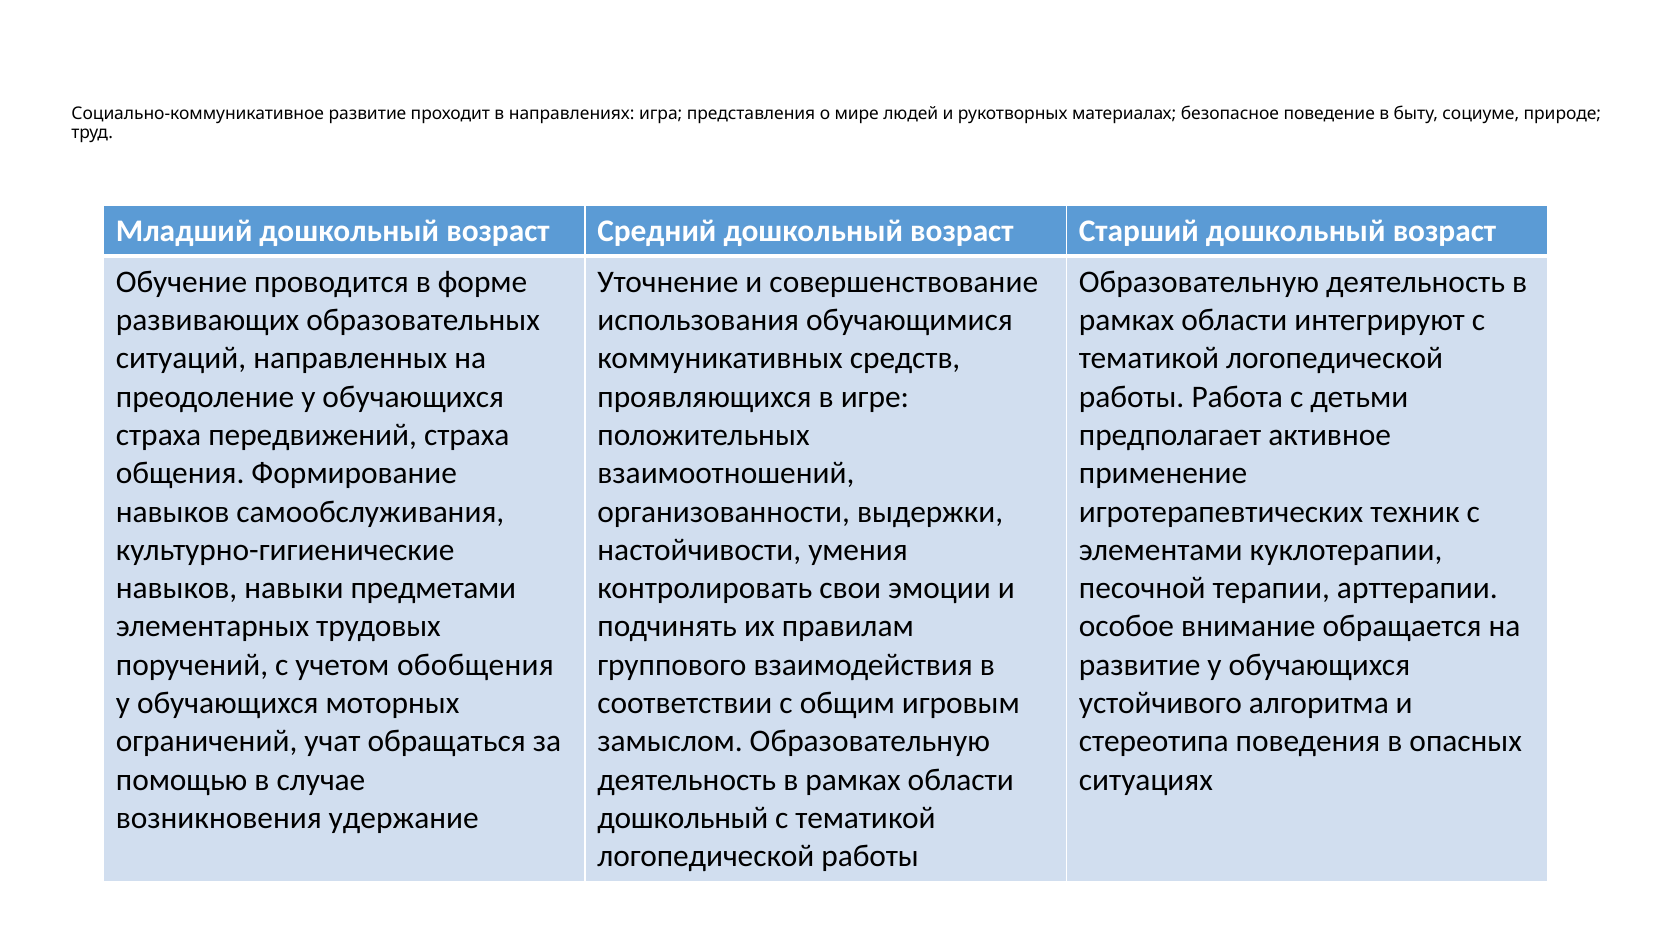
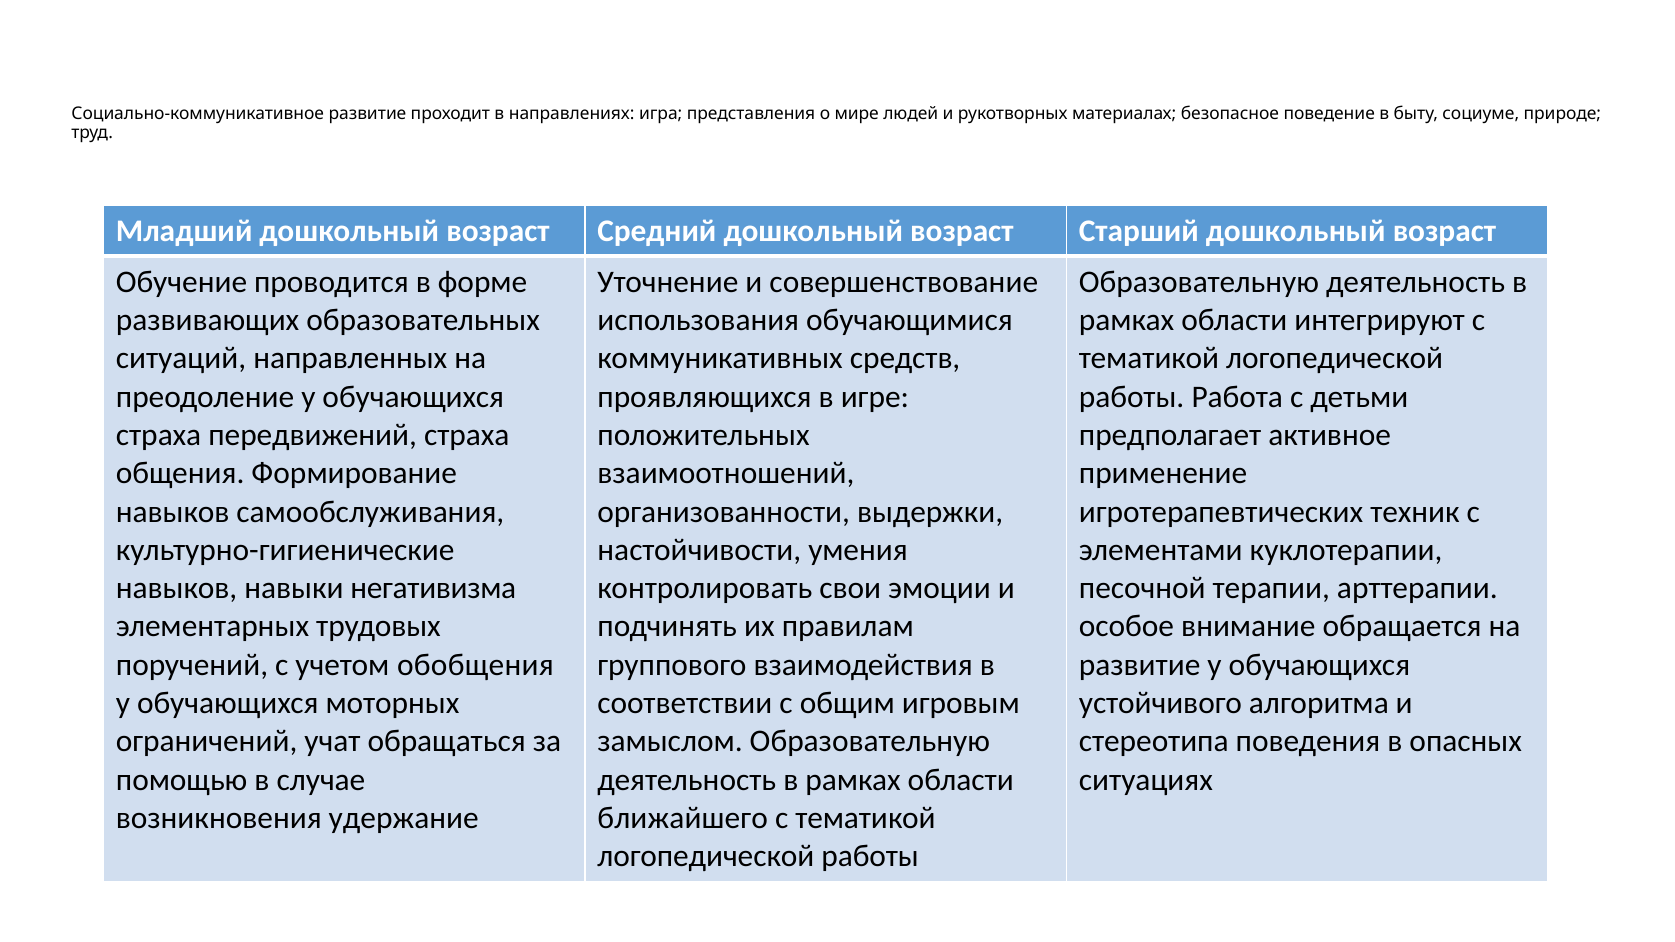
предметами: предметами -> негативизма
дошкольный at (683, 818): дошкольный -> ближайшего
